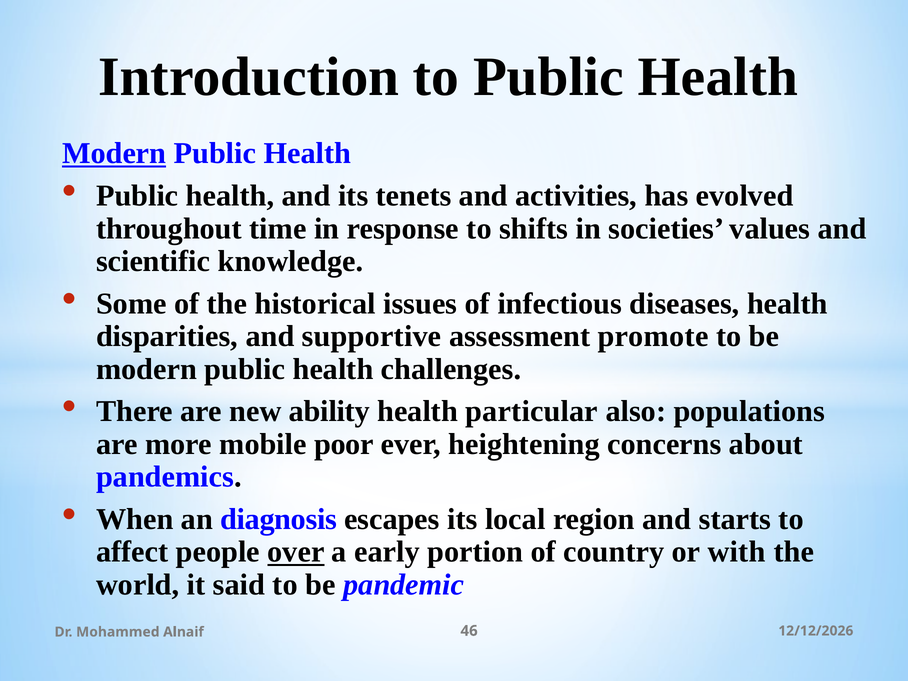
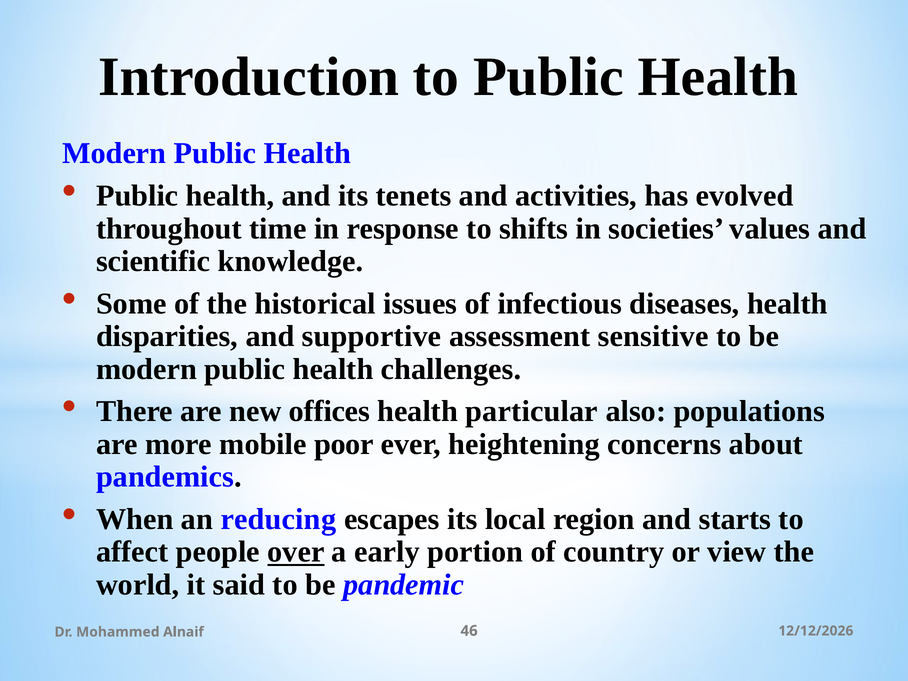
Modern at (114, 153) underline: present -> none
promote: promote -> sensitive
ability: ability -> offices
diagnosis: diagnosis -> reducing
with: with -> view
